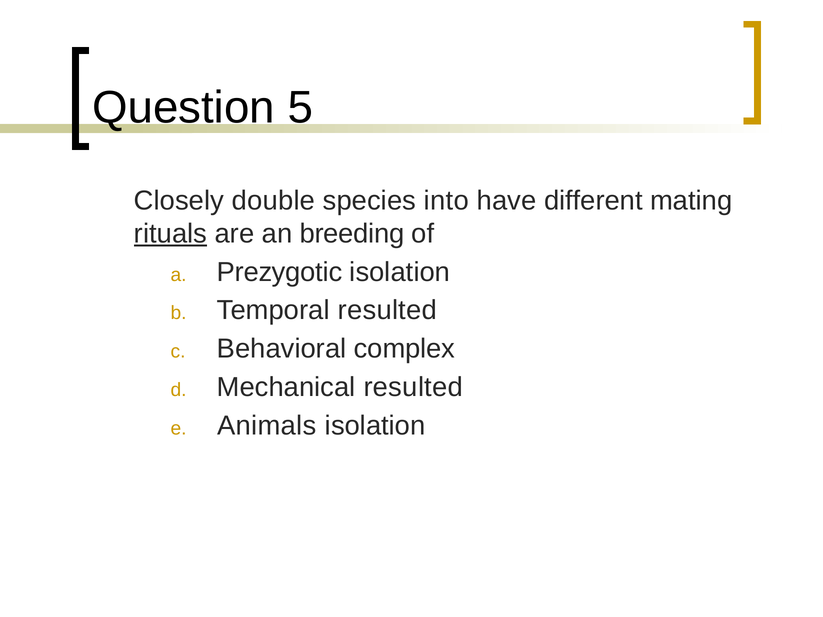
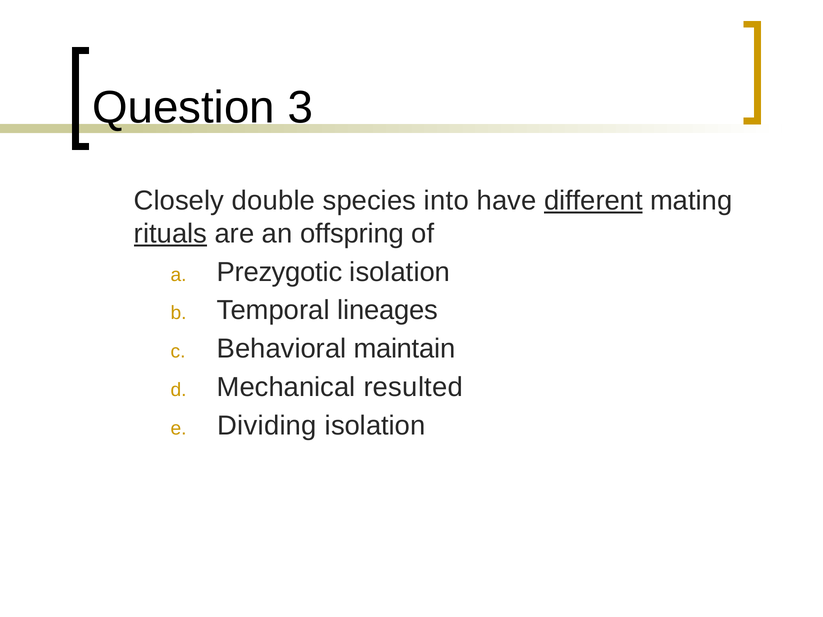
5: 5 -> 3
different underline: none -> present
breeding: breeding -> offspring
Temporal resulted: resulted -> lineages
complex: complex -> maintain
Animals: Animals -> Dividing
